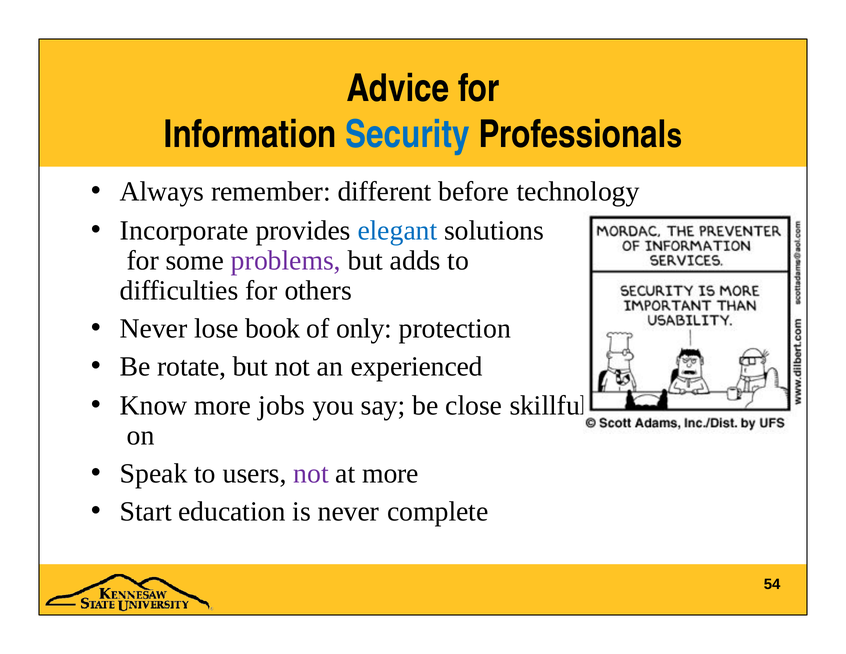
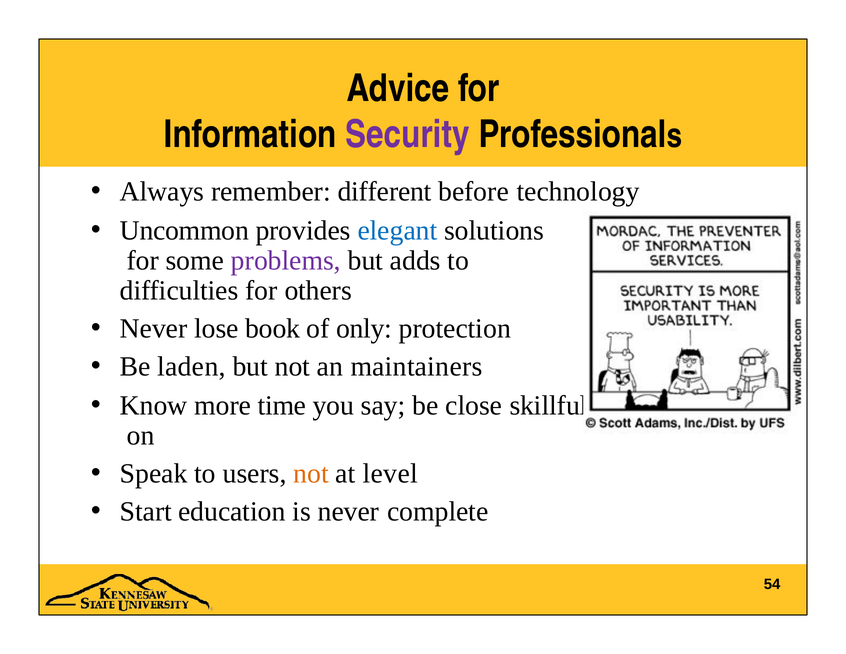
Security colour: blue -> purple
Incorporate: Incorporate -> Uncommon
rotate: rotate -> laden
experienced: experienced -> maintainers
jobs: jobs -> time
not at (311, 473) colour: purple -> orange
at more: more -> level
